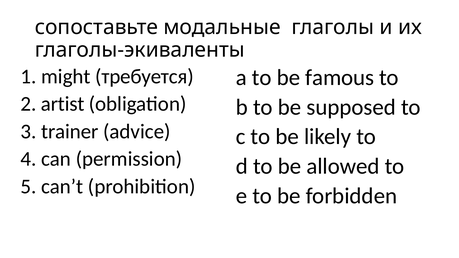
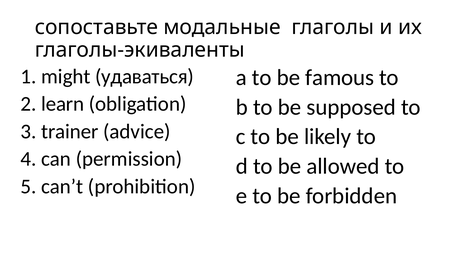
требуется: требуется -> удаваться
artist: artist -> learn
